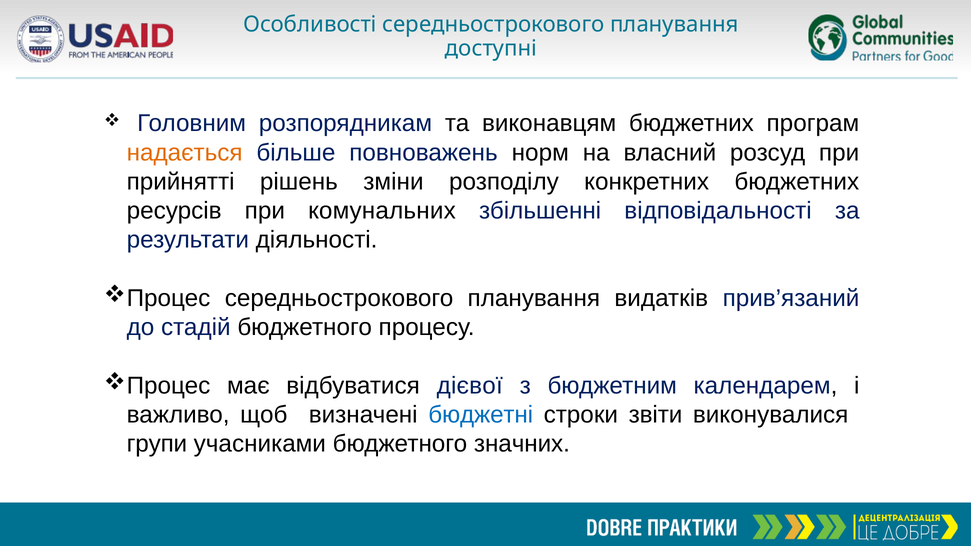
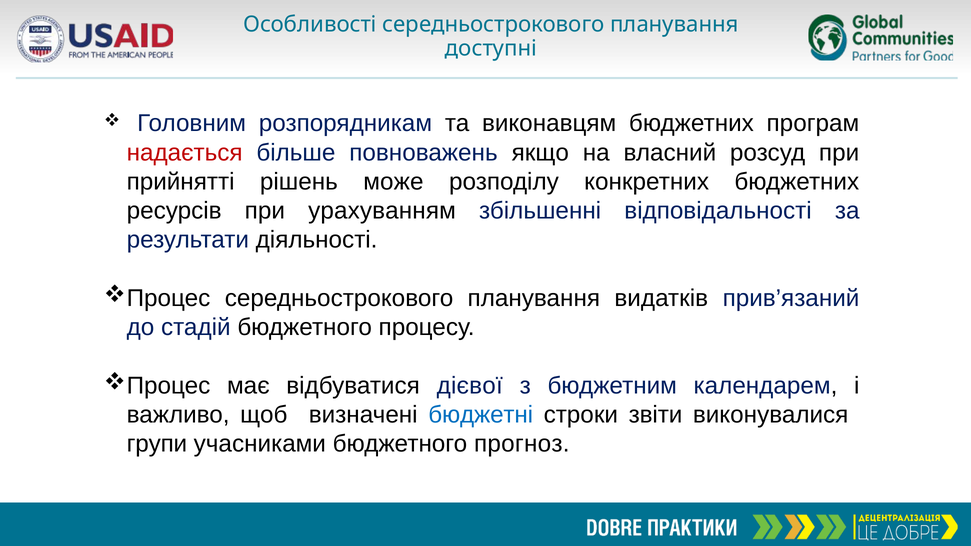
надається colour: orange -> red
норм: норм -> якщо
зміни: зміни -> може
комунальних: комунальних -> урахуванням
значних: значних -> прогноз
